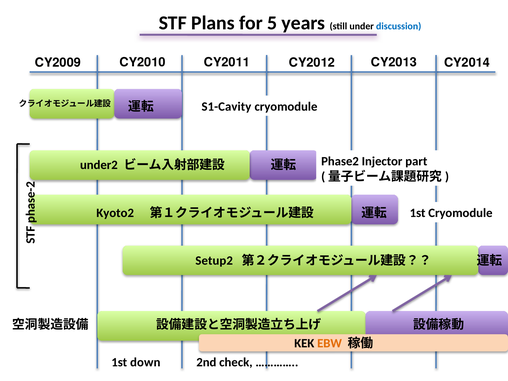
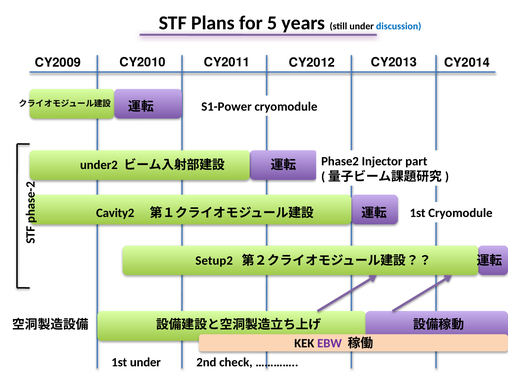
S1-Cavity: S1-Cavity -> S1-Power
Kyoto2: Kyoto2 -> Cavity2
EBW colour: orange -> purple
1st down: down -> under
